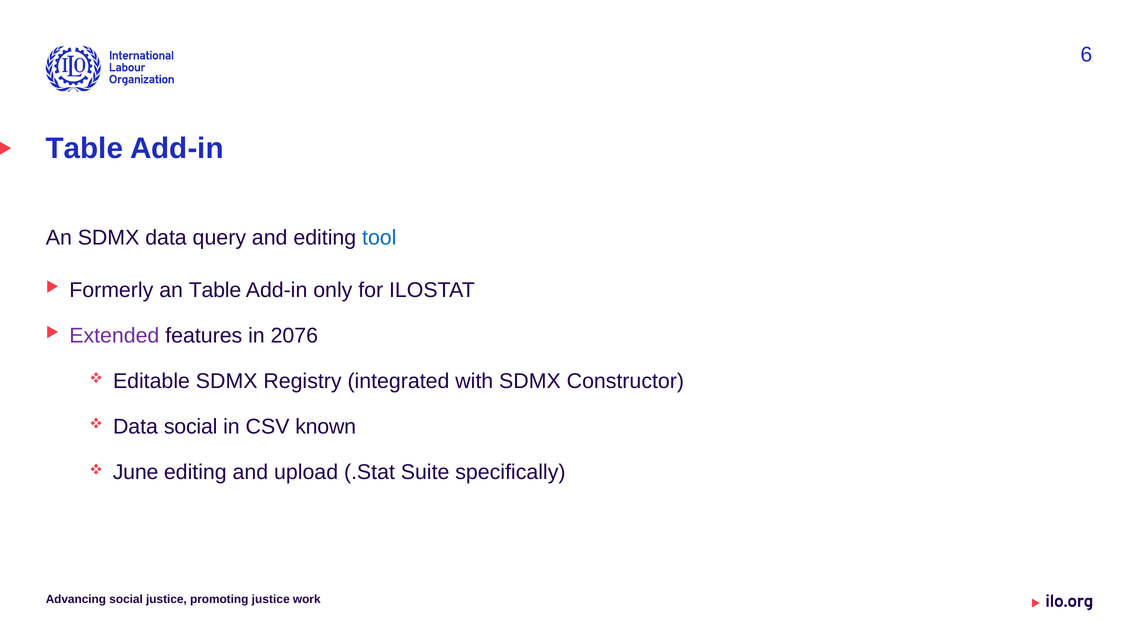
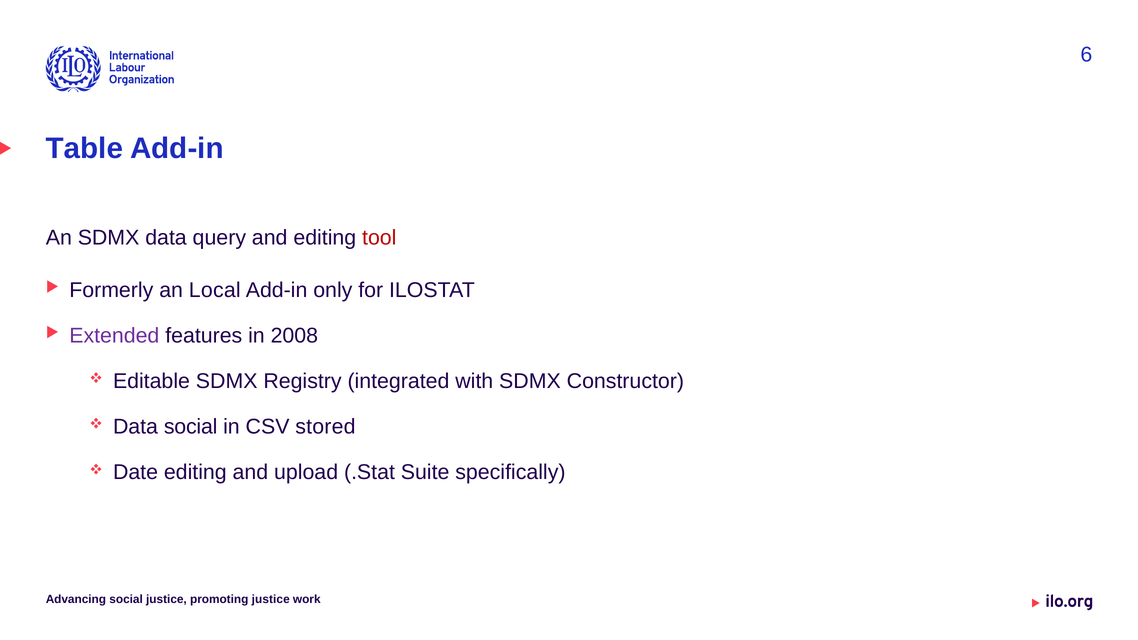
tool colour: blue -> red
an Table: Table -> Local
2076: 2076 -> 2008
known: known -> stored
June: June -> Date
